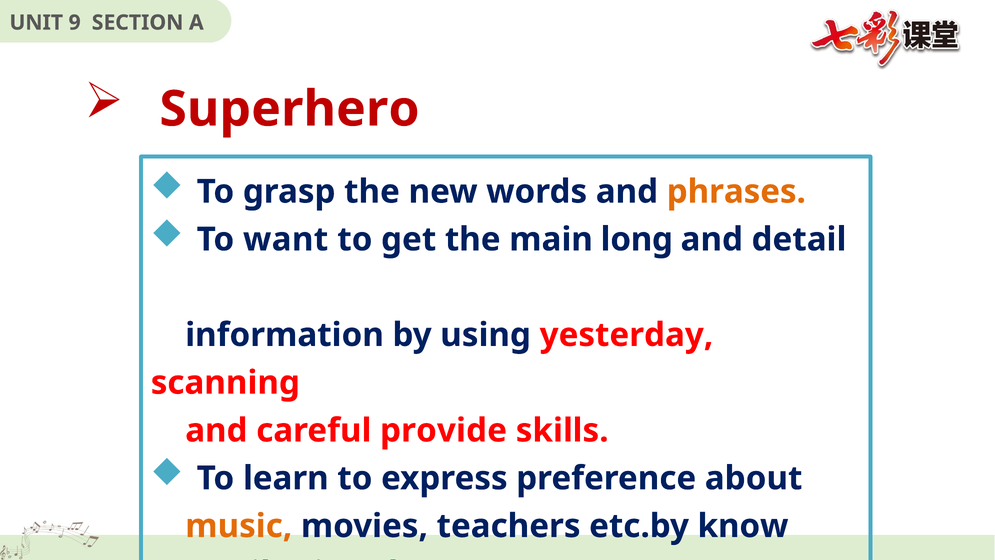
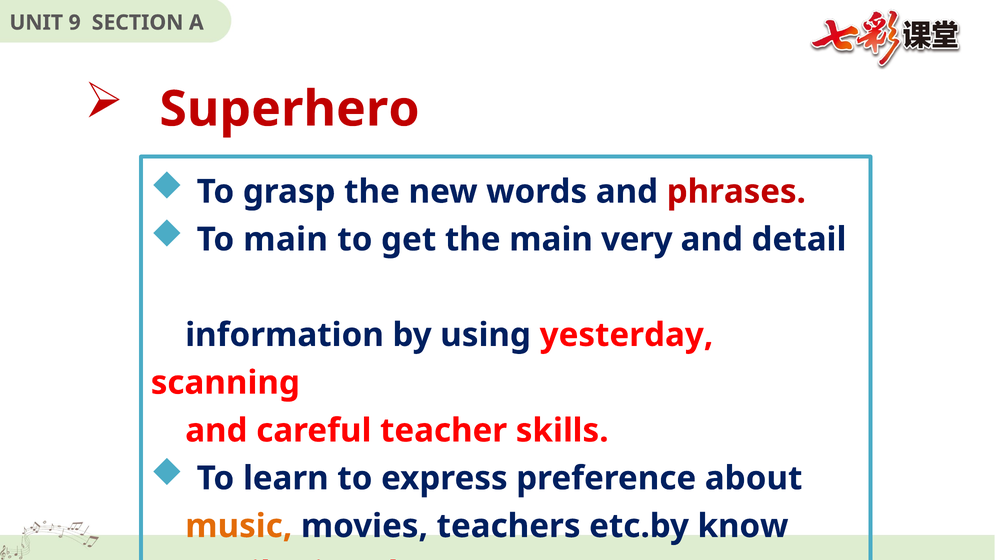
phrases colour: orange -> red
To want: want -> main
long: long -> very
provide: provide -> teacher
